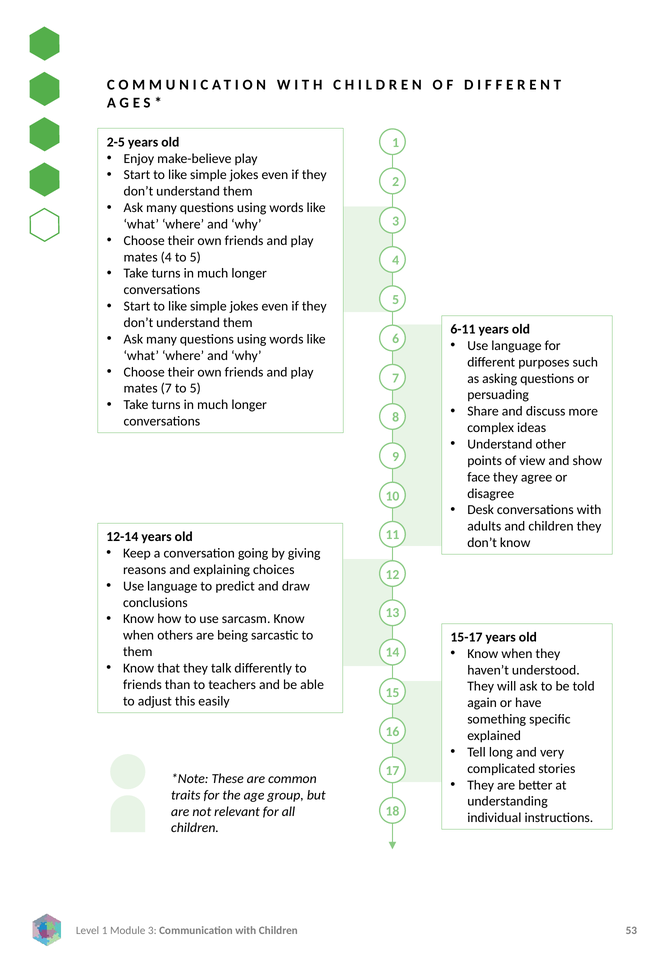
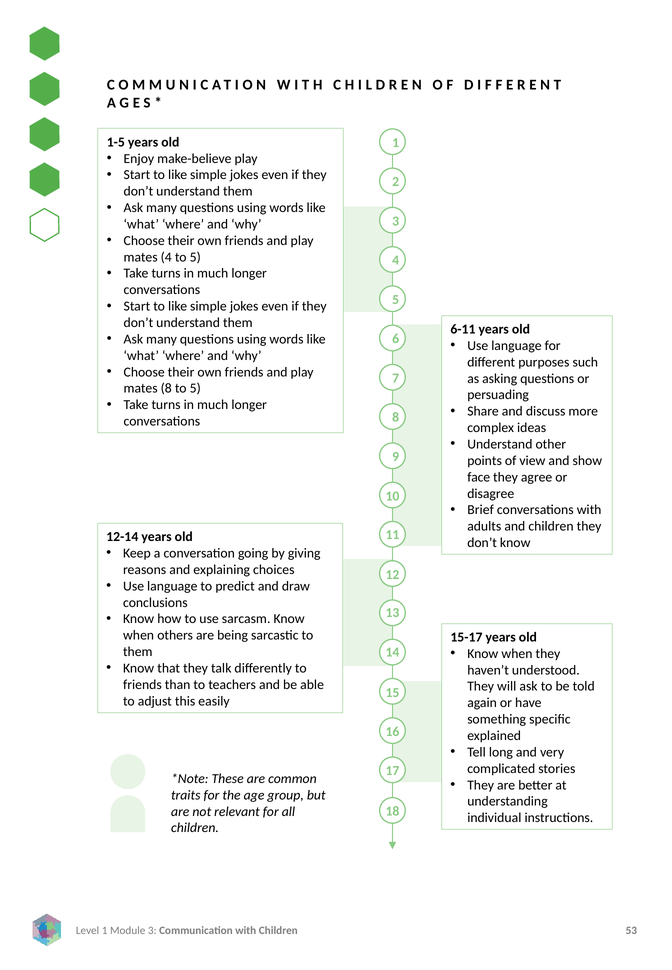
2-5: 2-5 -> 1-5
mates 7: 7 -> 8
Desk: Desk -> Brief
